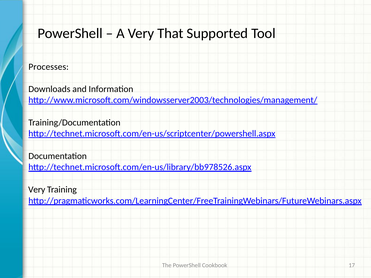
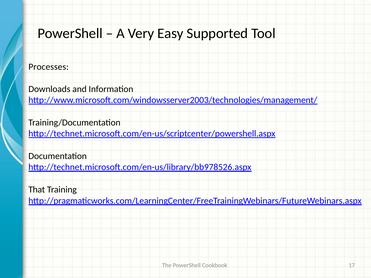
That: That -> Easy
Very at (37, 190): Very -> That
